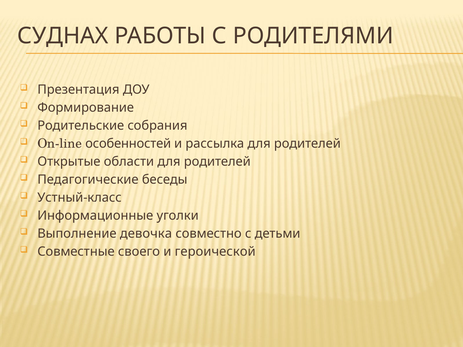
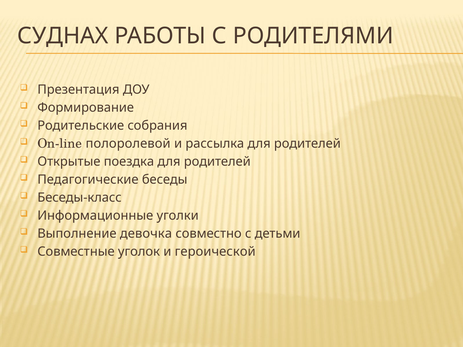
особенностей: особенностей -> полоролевой
области: области -> поездка
Устный-класс: Устный-класс -> Беседы-класс
своего: своего -> уголок
